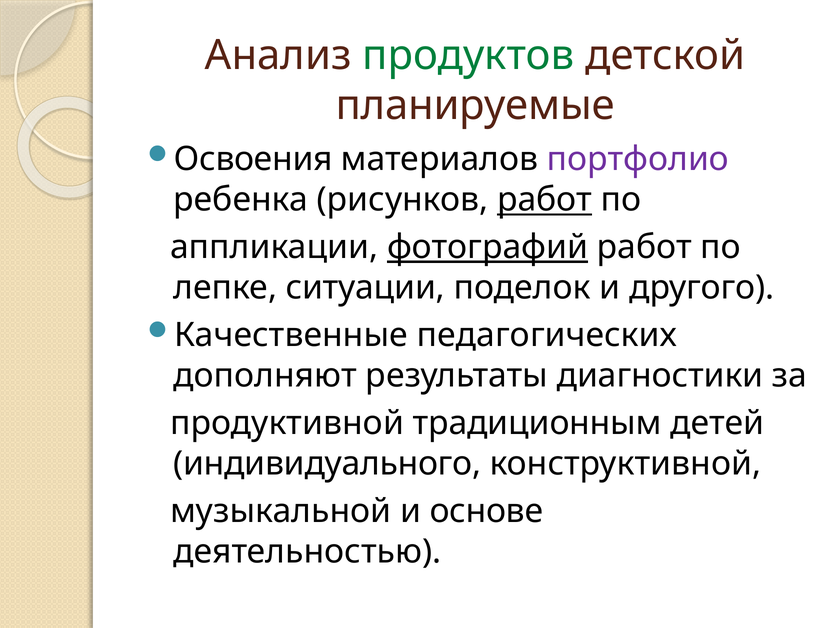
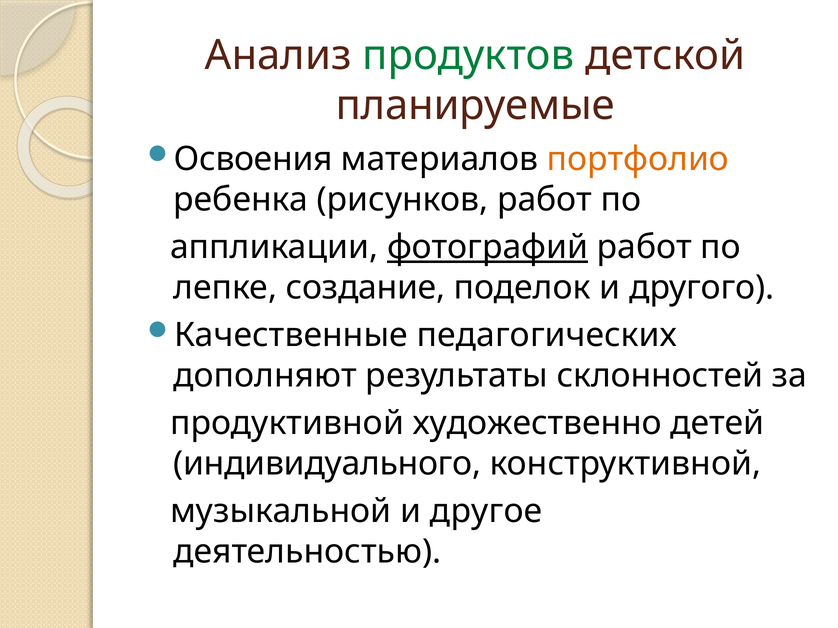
портфолио colour: purple -> orange
работ at (545, 200) underline: present -> none
ситуации: ситуации -> создание
диагностики: диагностики -> склонностей
традиционным: традиционным -> художественно
основе: основе -> другое
